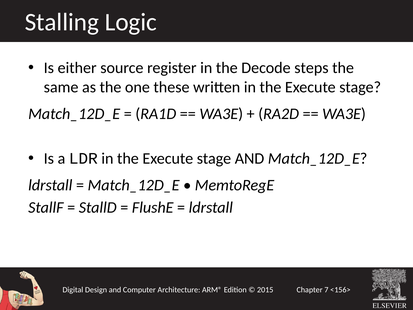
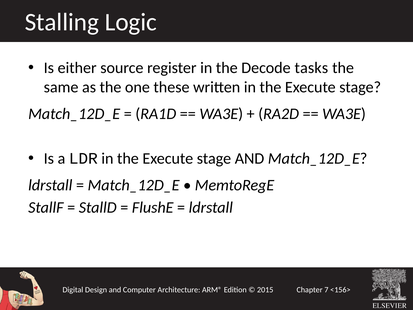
steps: steps -> tasks
